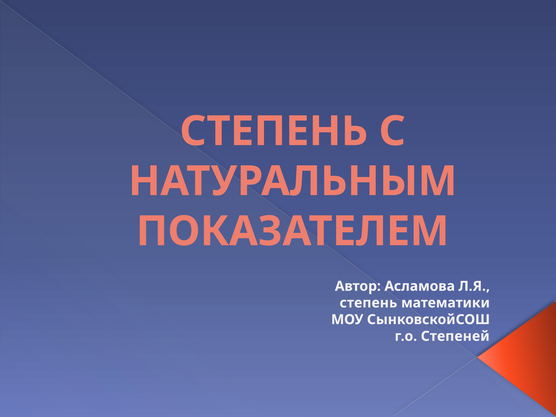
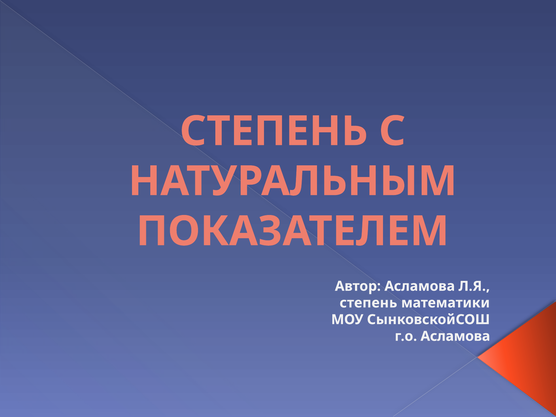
г.о Степеней: Степеней -> Асламова
